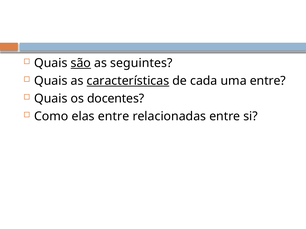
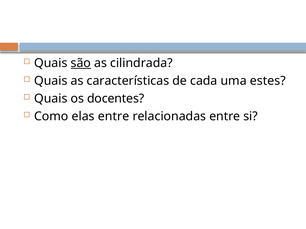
seguintes: seguintes -> cilindrada
características underline: present -> none
uma entre: entre -> estes
